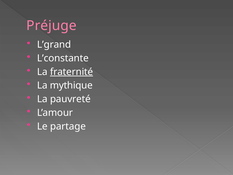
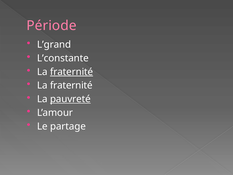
Préjuge: Préjuge -> Période
mythique at (71, 85): mythique -> fraternité
pauvreté underline: none -> present
